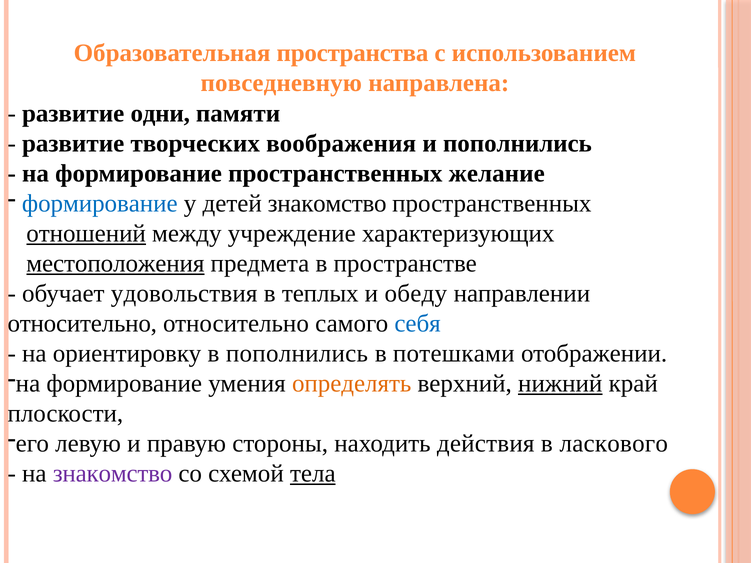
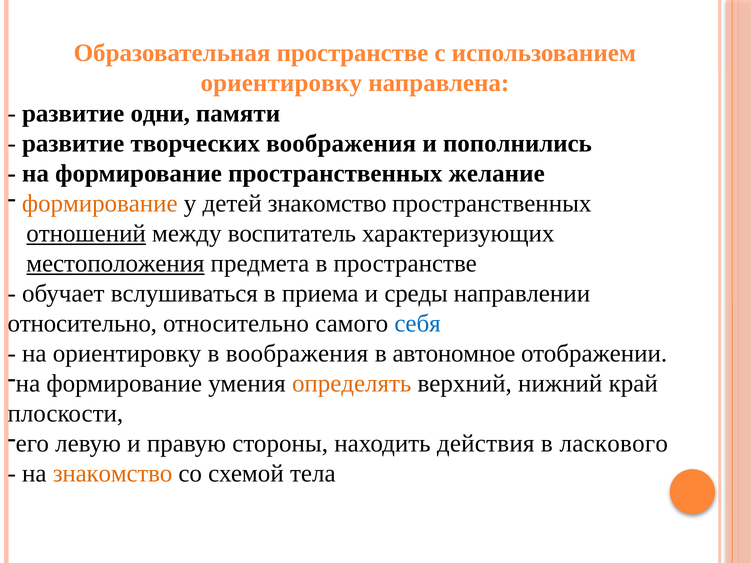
Образовательная пространства: пространства -> пространстве
повседневную at (281, 83): повседневную -> ориентировку
формирование at (100, 203) colour: blue -> orange
учреждение: учреждение -> воспитатель
удовольствия: удовольствия -> вслушиваться
теплых: теплых -> приема
обеду: обеду -> среды
в пополнились: пополнились -> воображения
потешками: потешками -> автономное
нижний underline: present -> none
знакомство at (113, 474) colour: purple -> orange
тела underline: present -> none
